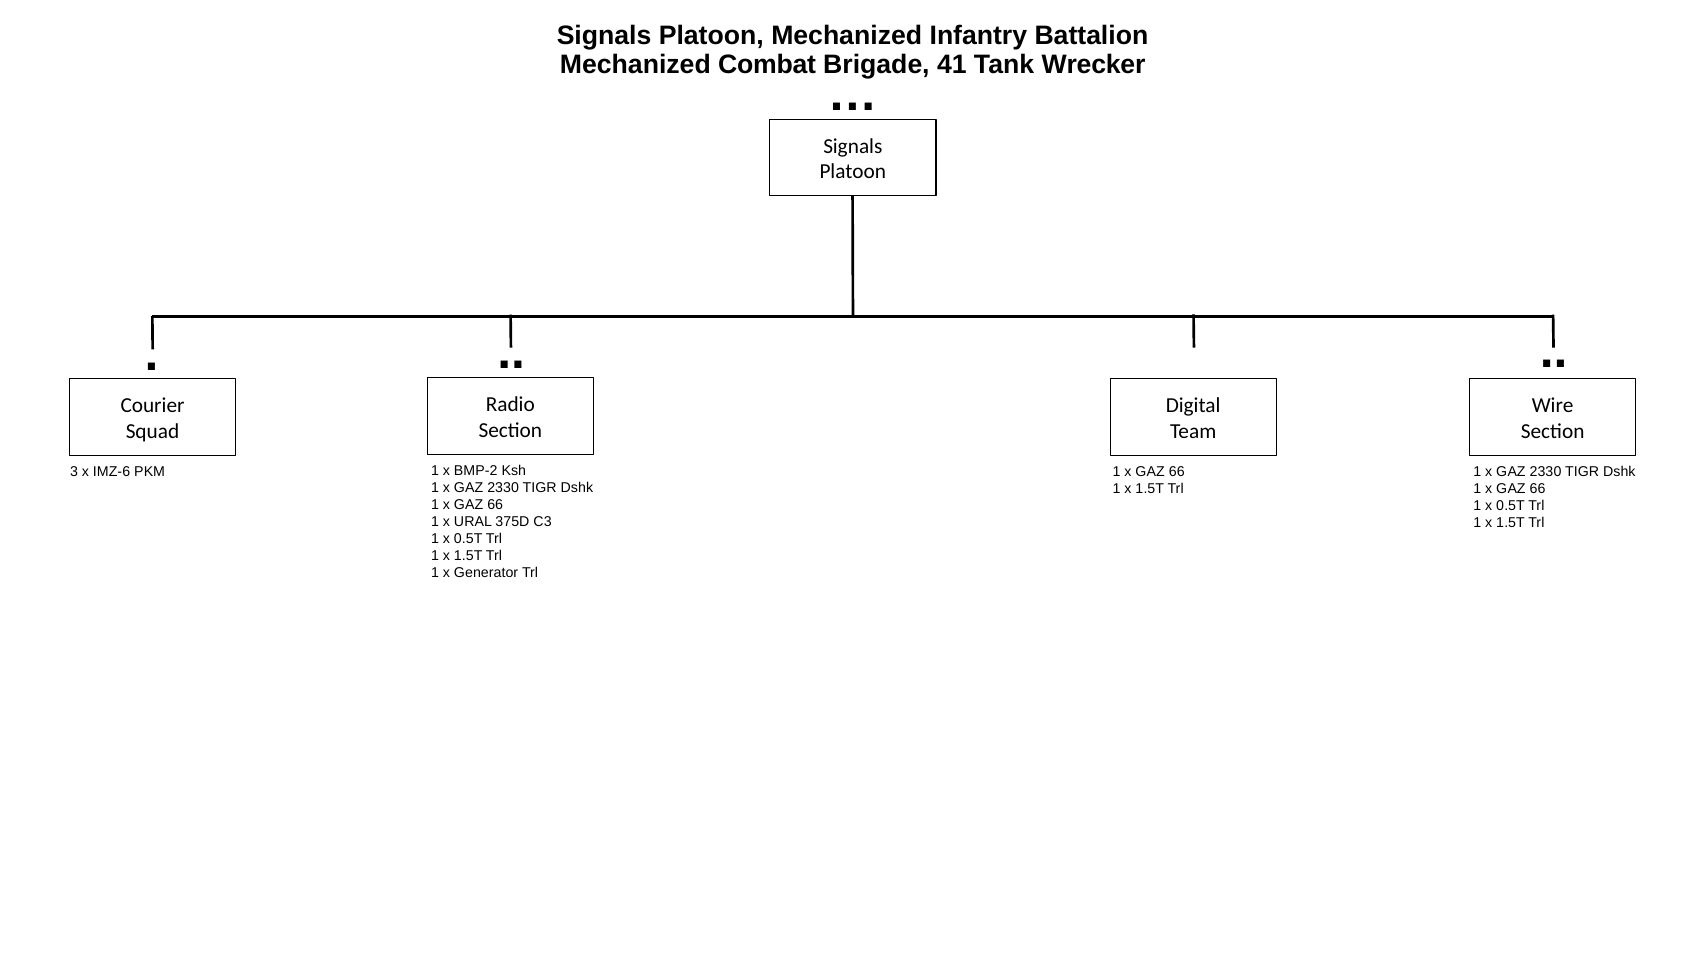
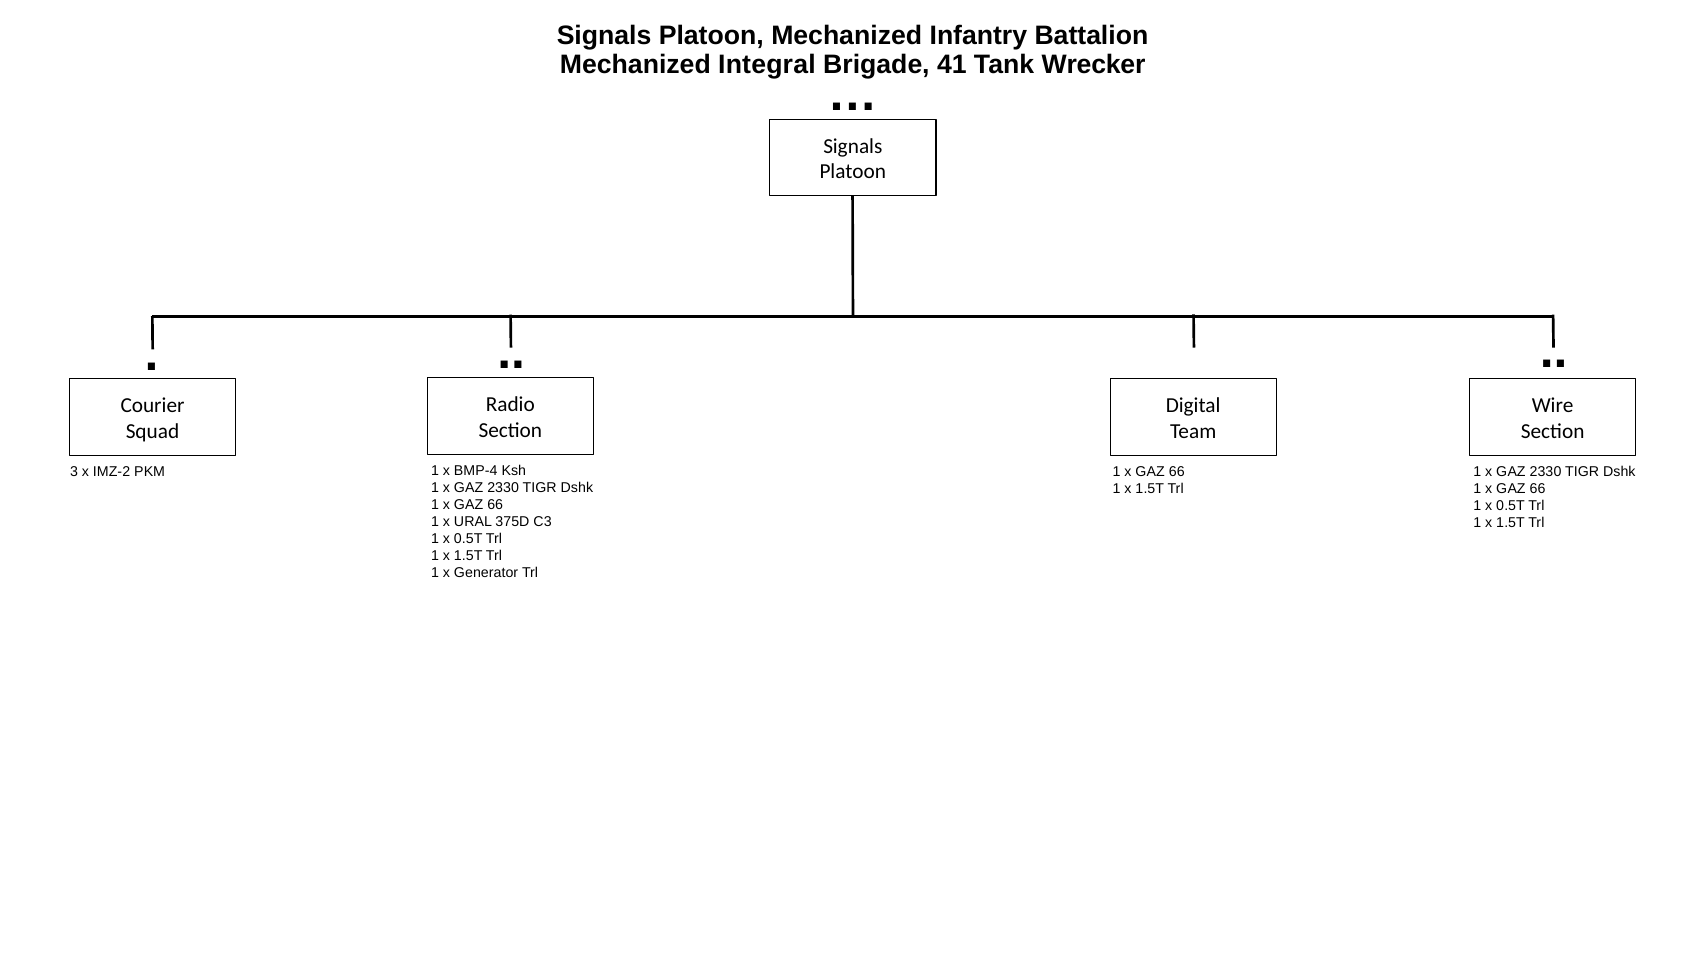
Combat: Combat -> Integral
BMP-2: BMP-2 -> BMP-4
IMZ-6: IMZ-6 -> IMZ-2
